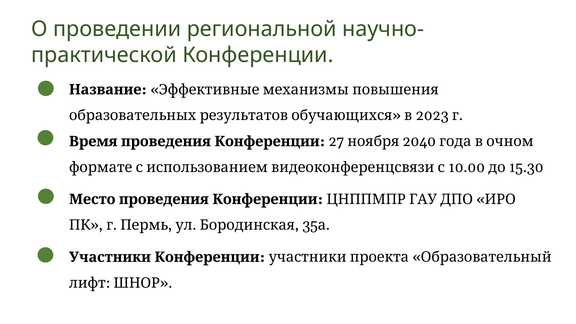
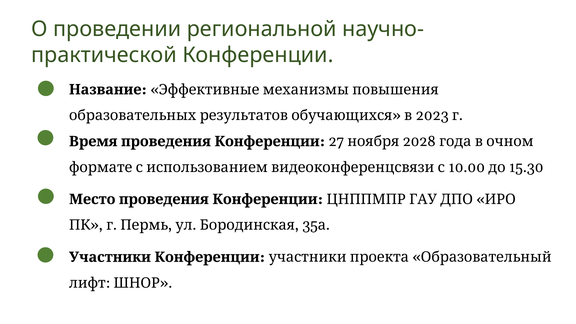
2040: 2040 -> 2028
